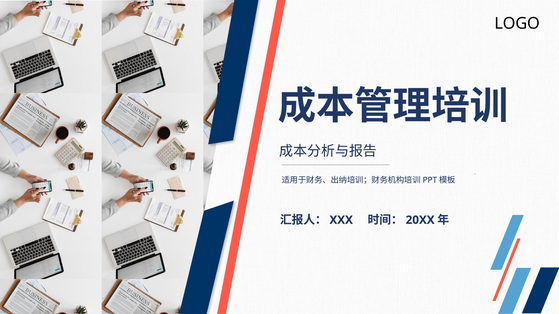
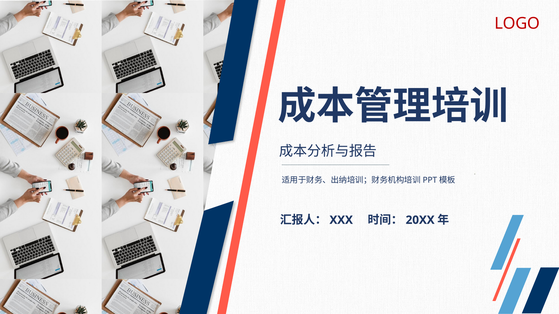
LOGO colour: black -> red
